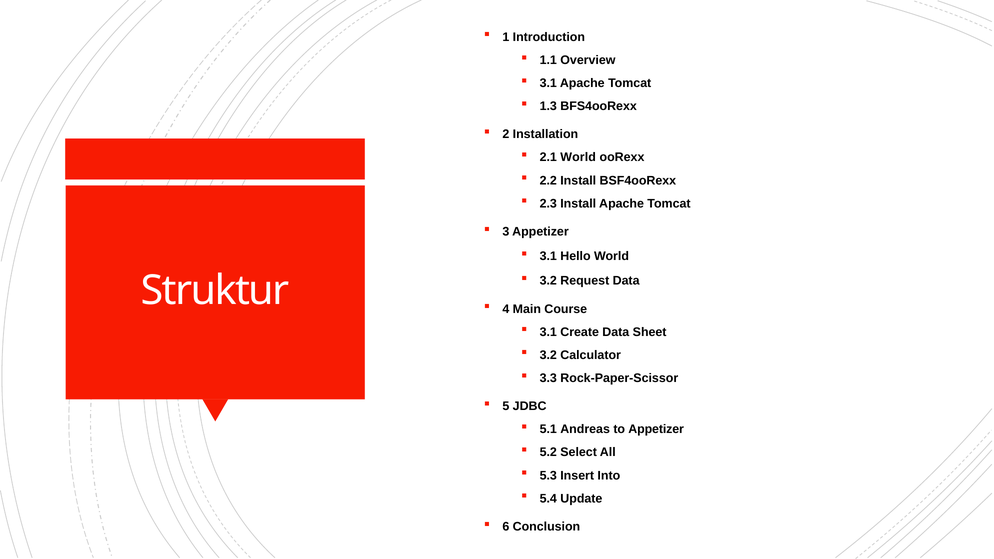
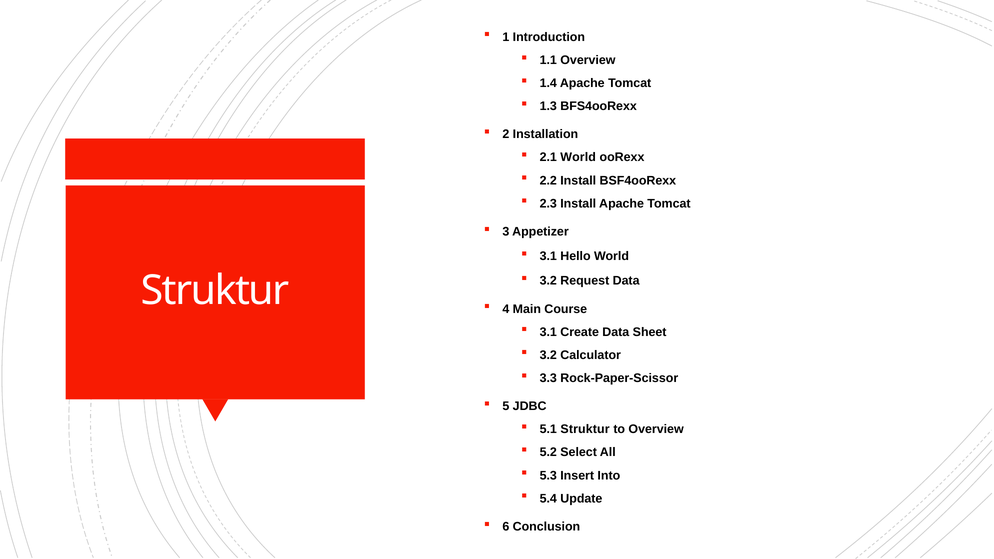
3.1 at (548, 83): 3.1 -> 1.4
5.1 Andreas: Andreas -> Struktur
to Appetizer: Appetizer -> Overview
